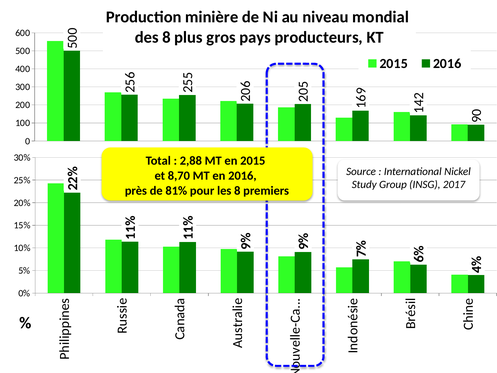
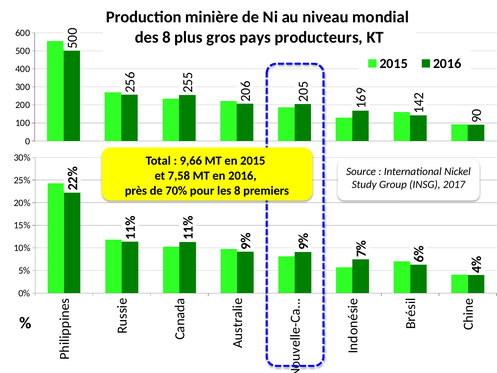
2,88: 2,88 -> 9,66
8,70: 8,70 -> 7,58
81%: 81% -> 70%
